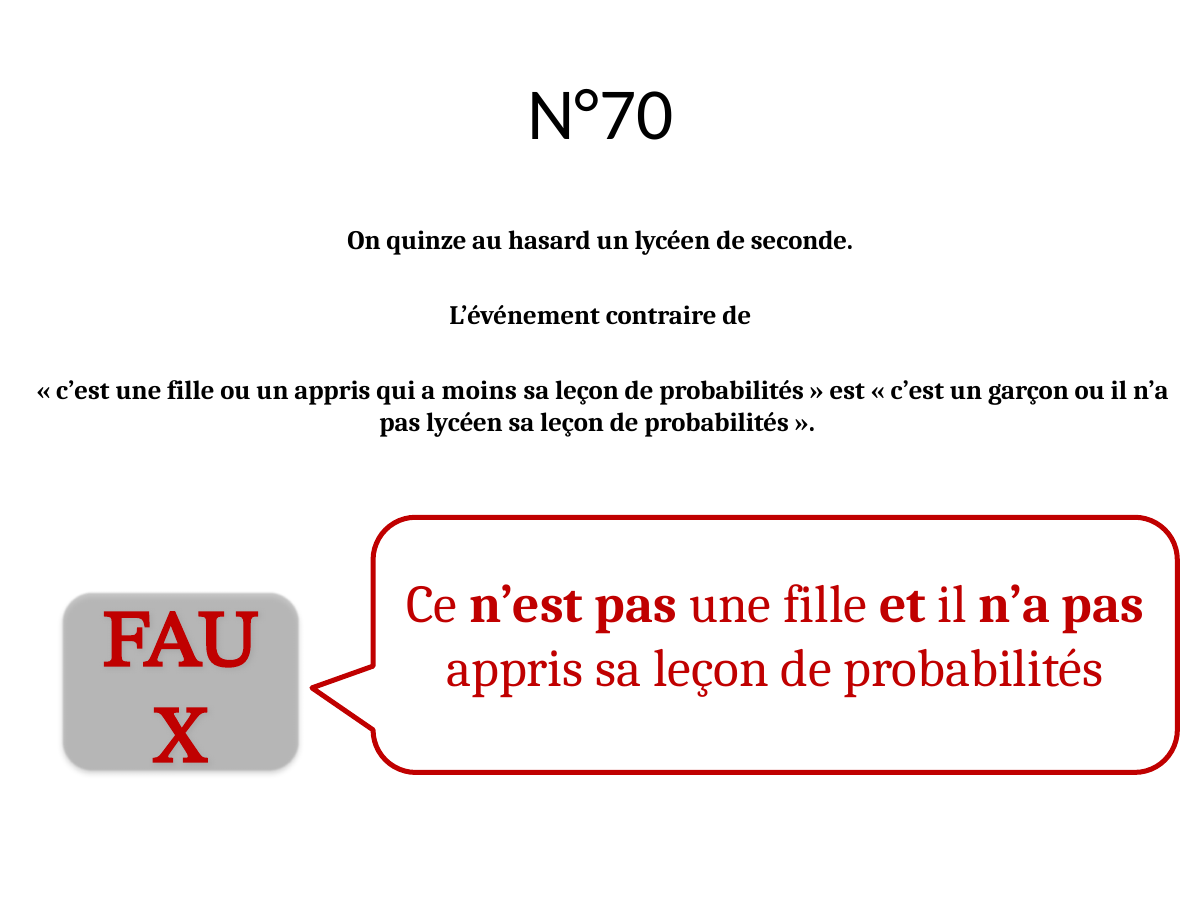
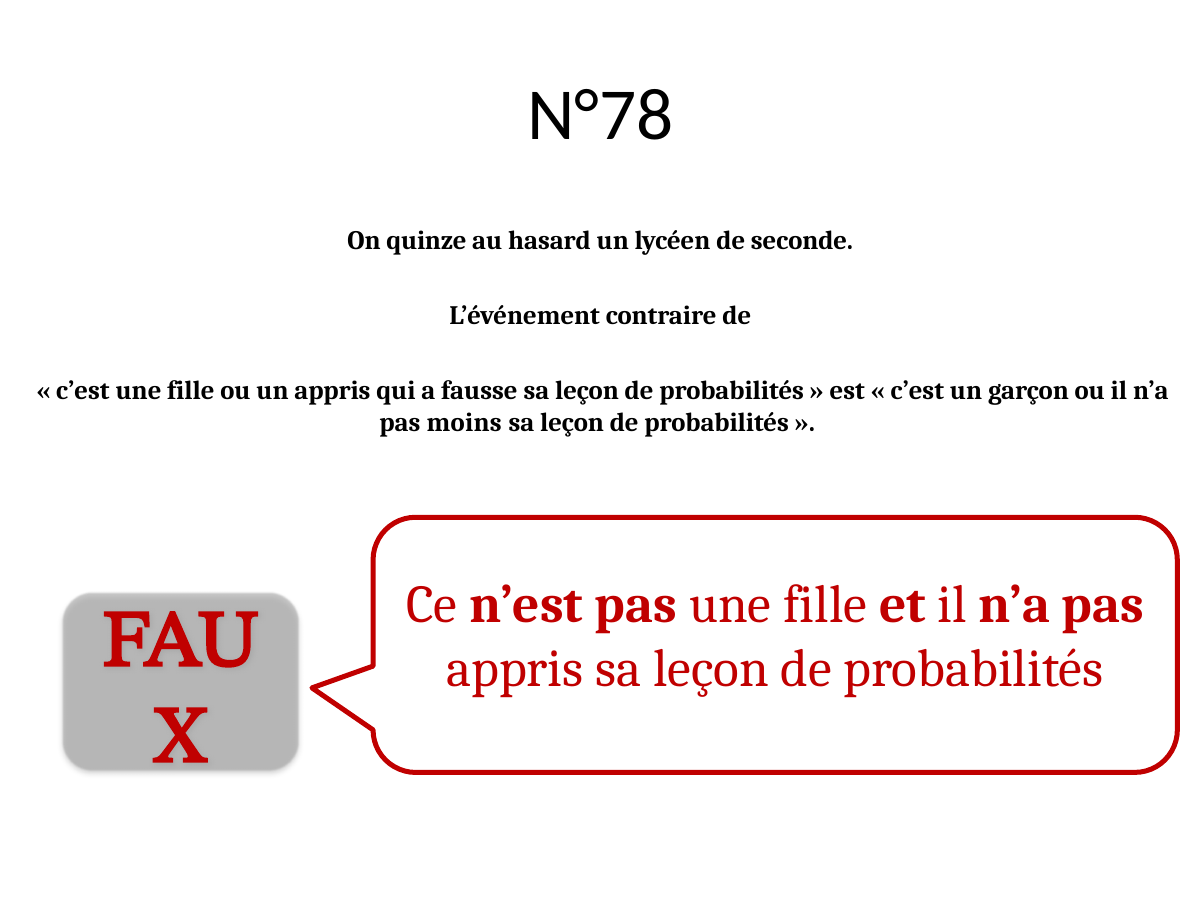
N°70: N°70 -> N°78
moins: moins -> fausse
pas lycéen: lycéen -> moins
